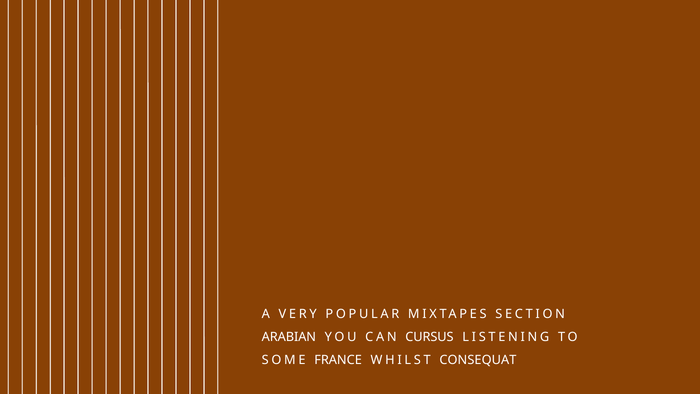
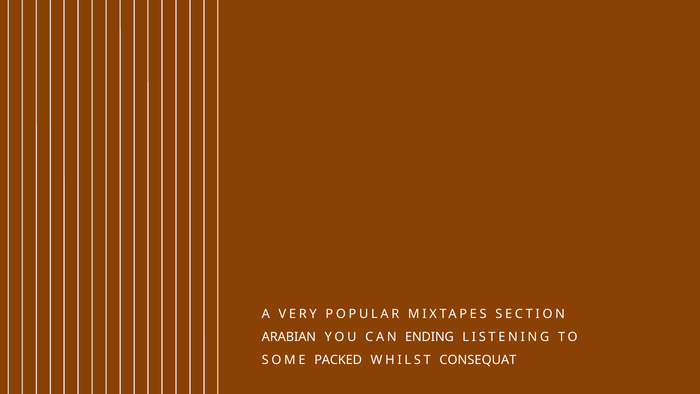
CURSUS: CURSUS -> ENDING
FRANCE: FRANCE -> PACKED
